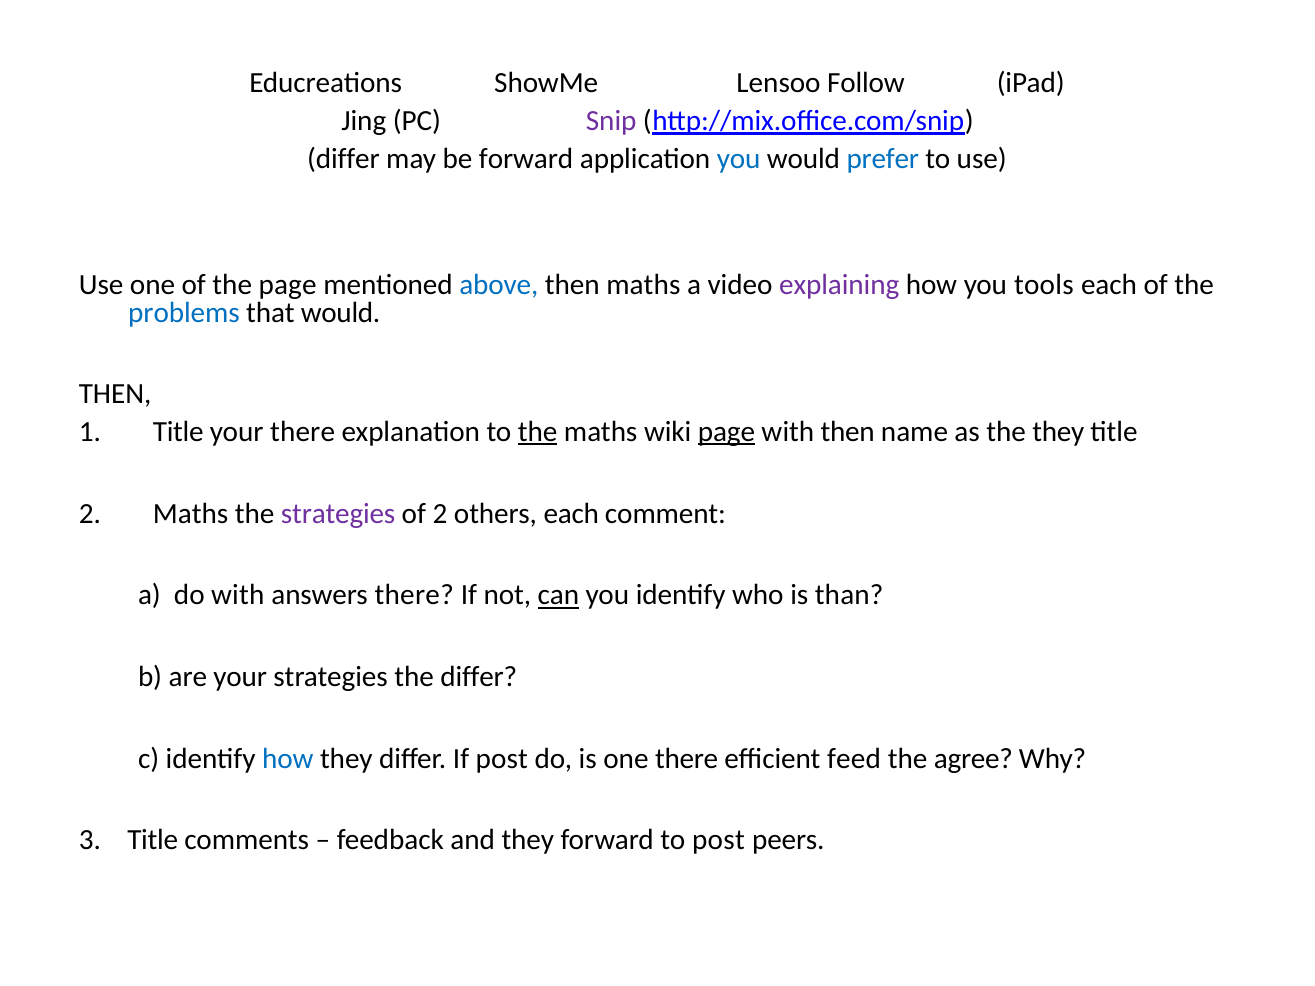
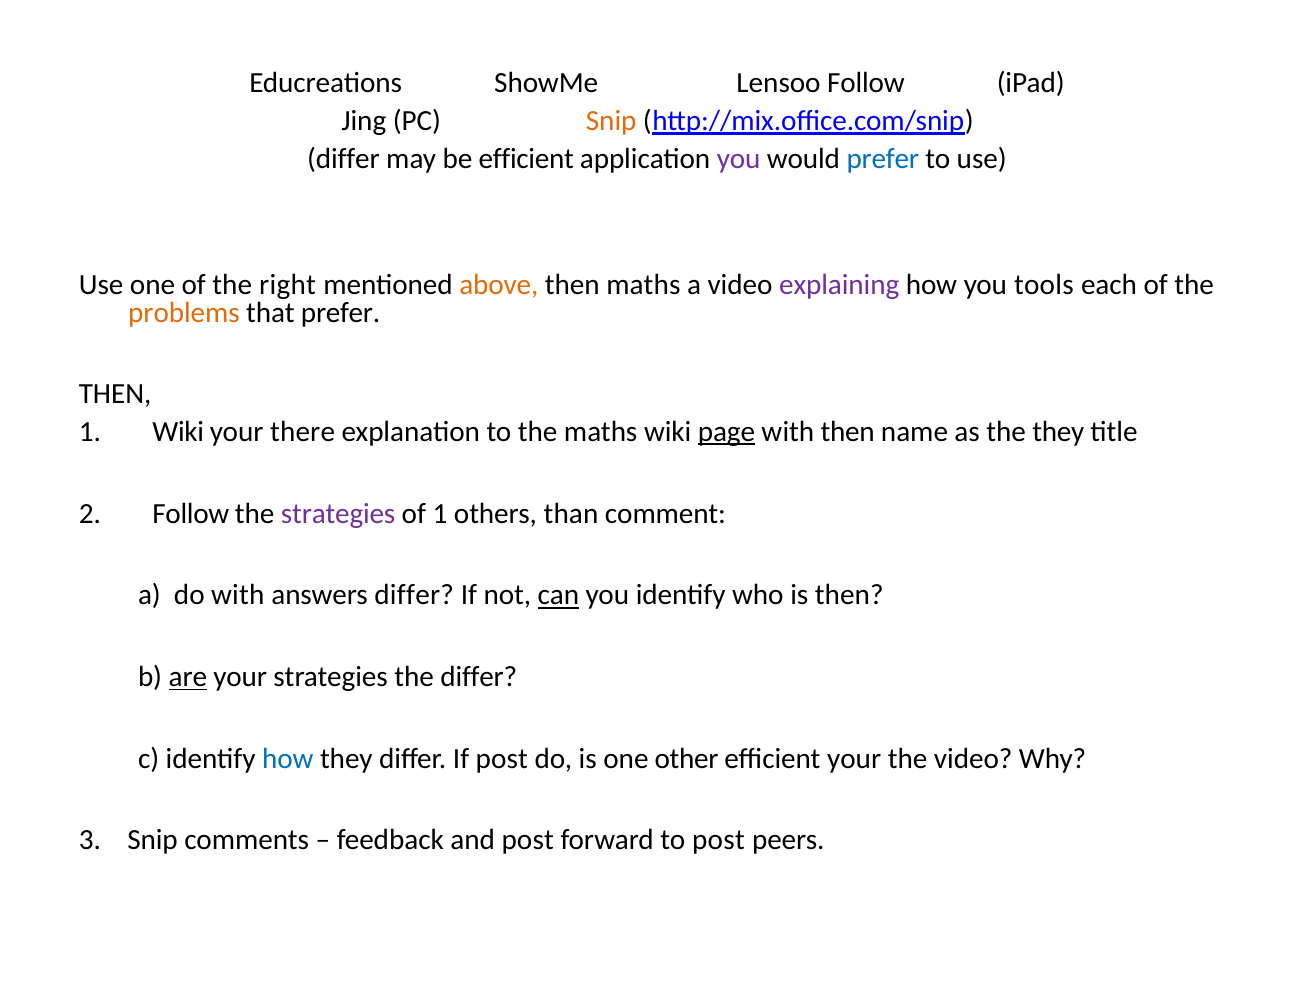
Snip at (611, 121) colour: purple -> orange
be forward: forward -> efficient
you at (739, 158) colour: blue -> purple
the page: page -> right
above colour: blue -> orange
problems colour: blue -> orange
that would: would -> prefer
Title at (178, 432): Title -> Wiki
the at (538, 432) underline: present -> none
Maths at (191, 514): Maths -> Follow
of 2: 2 -> 1
others each: each -> than
answers there: there -> differ
is than: than -> then
are underline: none -> present
one there: there -> other
efficient feed: feed -> your
the agree: agree -> video
3 Title: Title -> Snip
and they: they -> post
